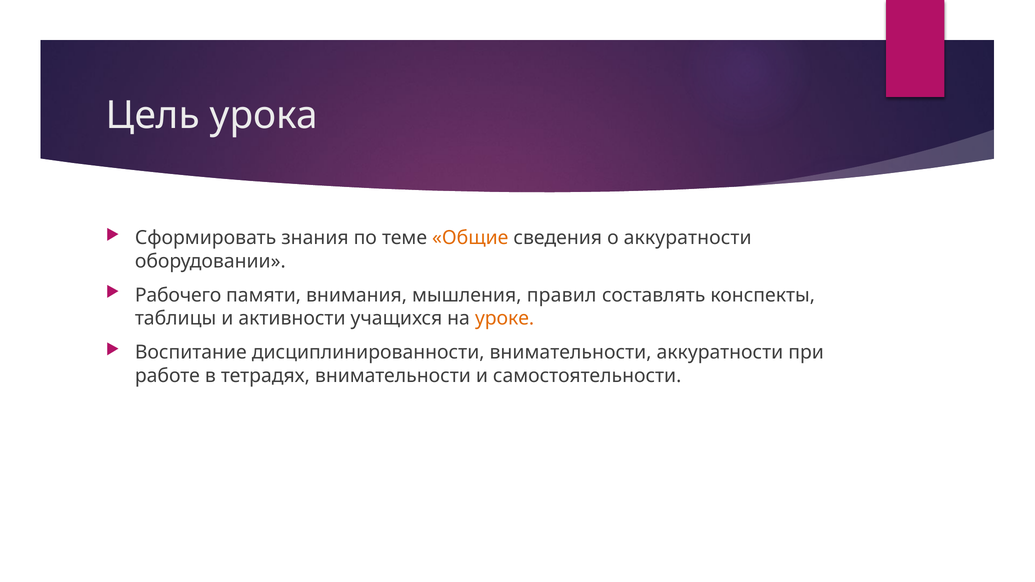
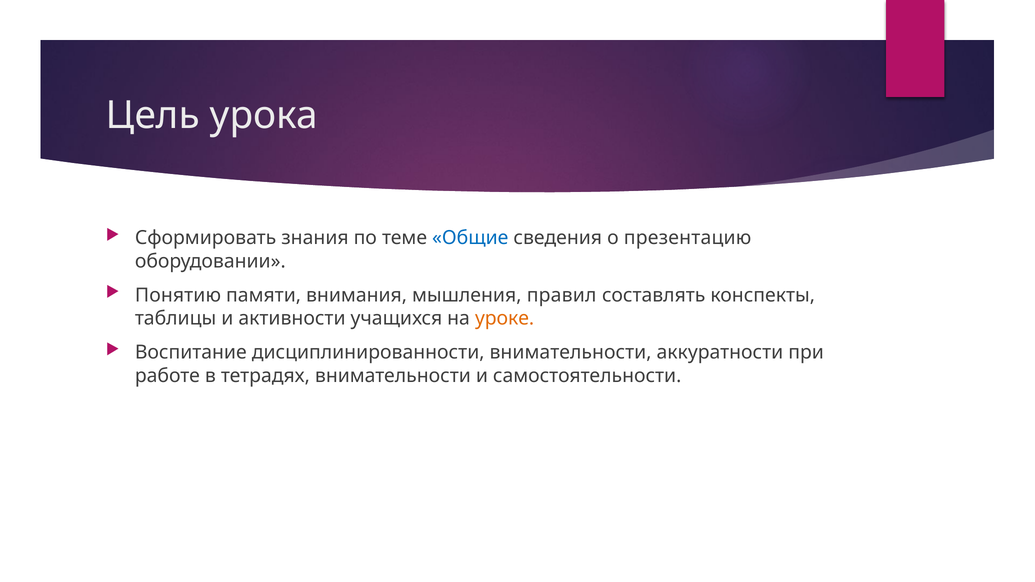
Общие colour: orange -> blue
о аккуратности: аккуратности -> презентацию
Рабочего: Рабочего -> Понятию
